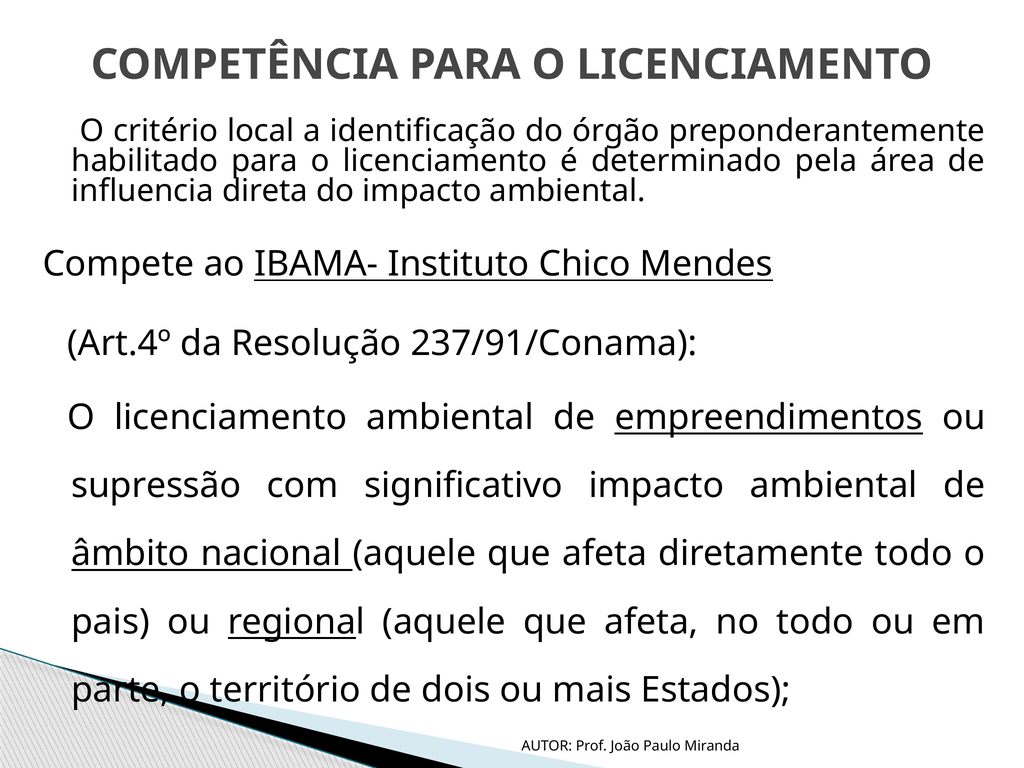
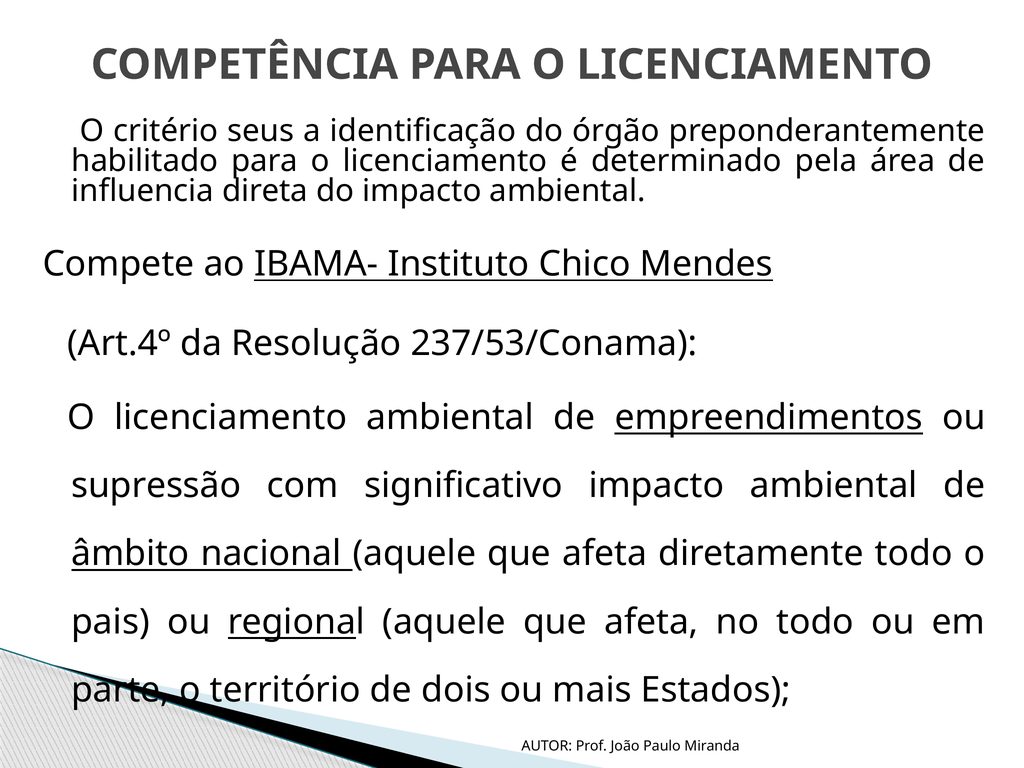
local: local -> seus
237/91/Conama: 237/91/Conama -> 237/53/Conama
